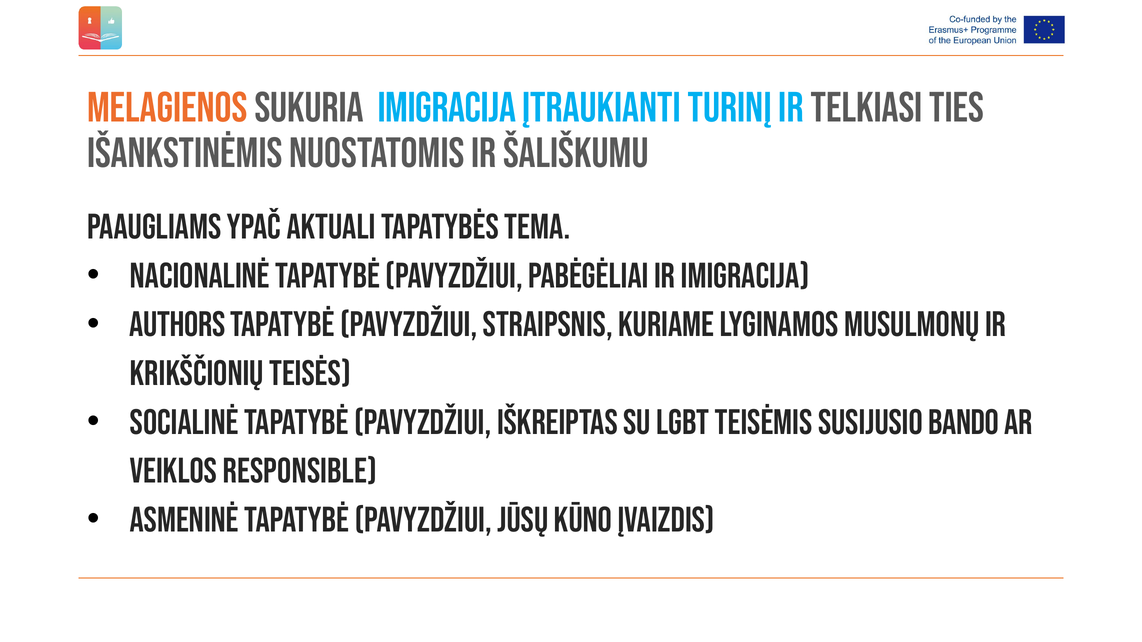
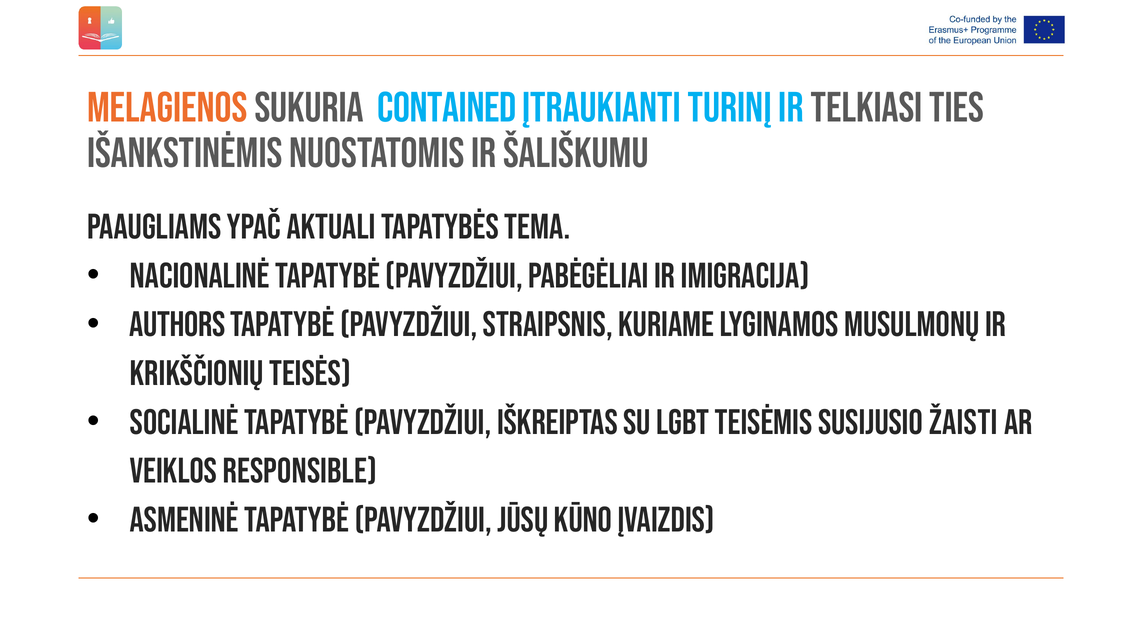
sukuria imigracija: imigracija -> contained
bando: bando -> žaisti
